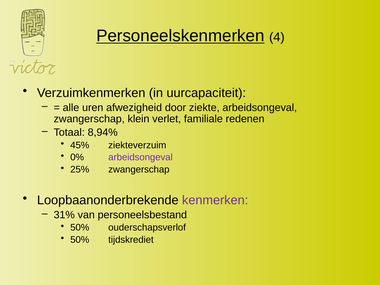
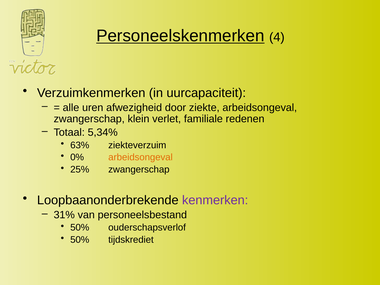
8,94%: 8,94% -> 5,34%
45%: 45% -> 63%
arbeidsongeval at (140, 157) colour: purple -> orange
